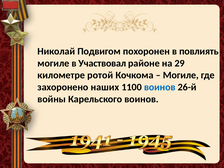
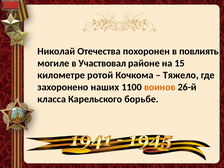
Подвигом: Подвигом -> Отечества
29: 29 -> 15
Могиле at (181, 75): Могиле -> Тяжело
воинов at (160, 87) colour: blue -> orange
войны: войны -> класса
Карельского воинов: воинов -> борьбе
